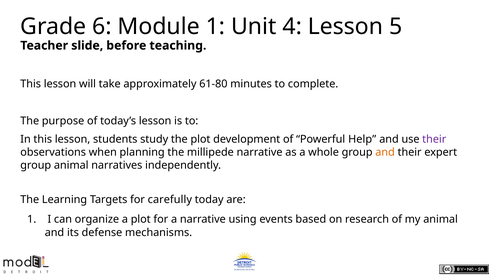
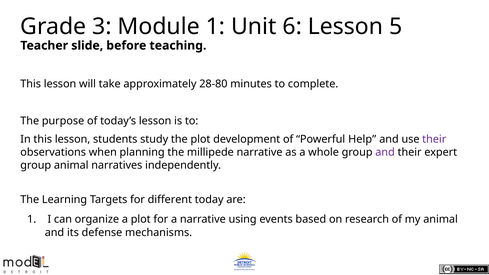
6: 6 -> 3
4: 4 -> 6
61-80: 61-80 -> 28-80
and at (385, 152) colour: orange -> purple
carefully: carefully -> different
